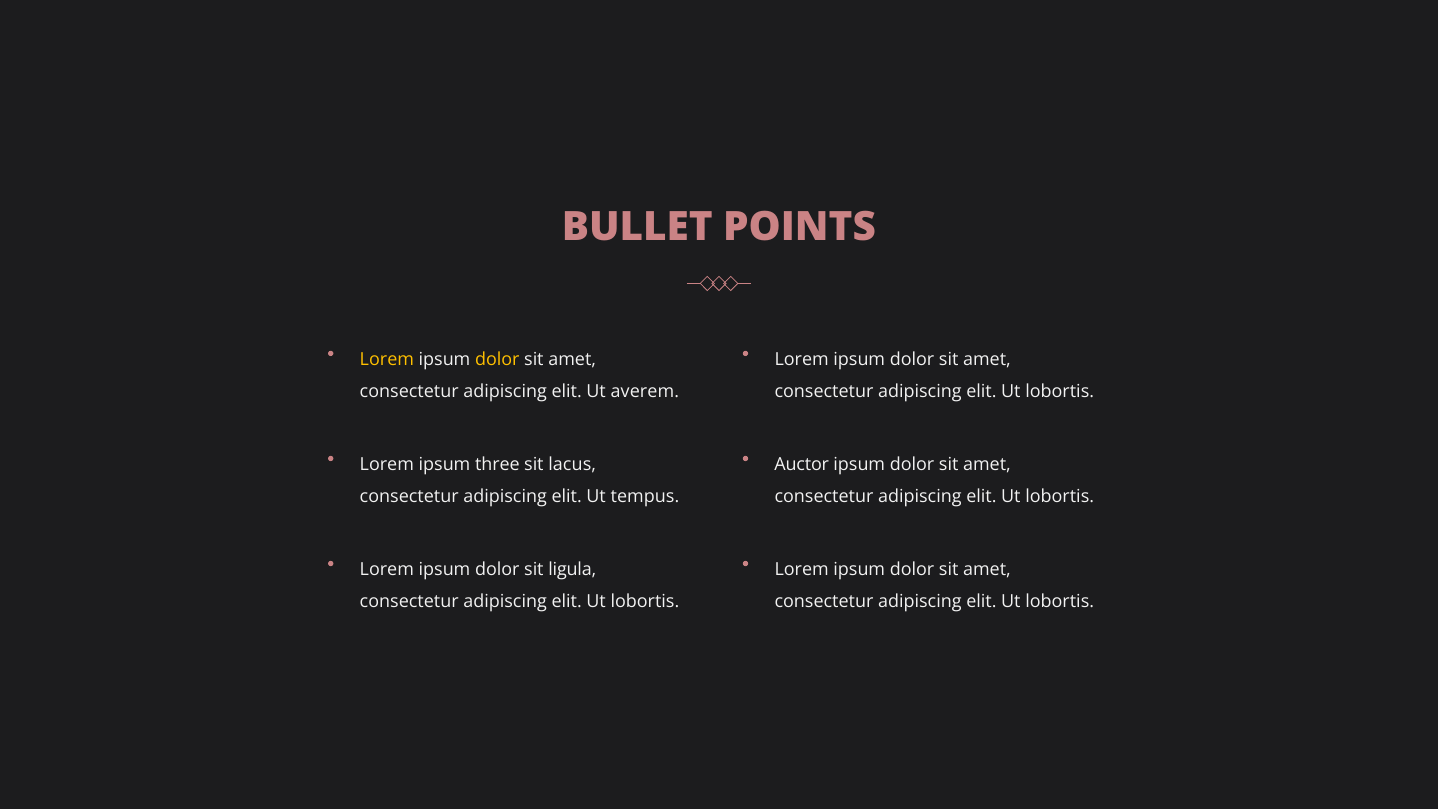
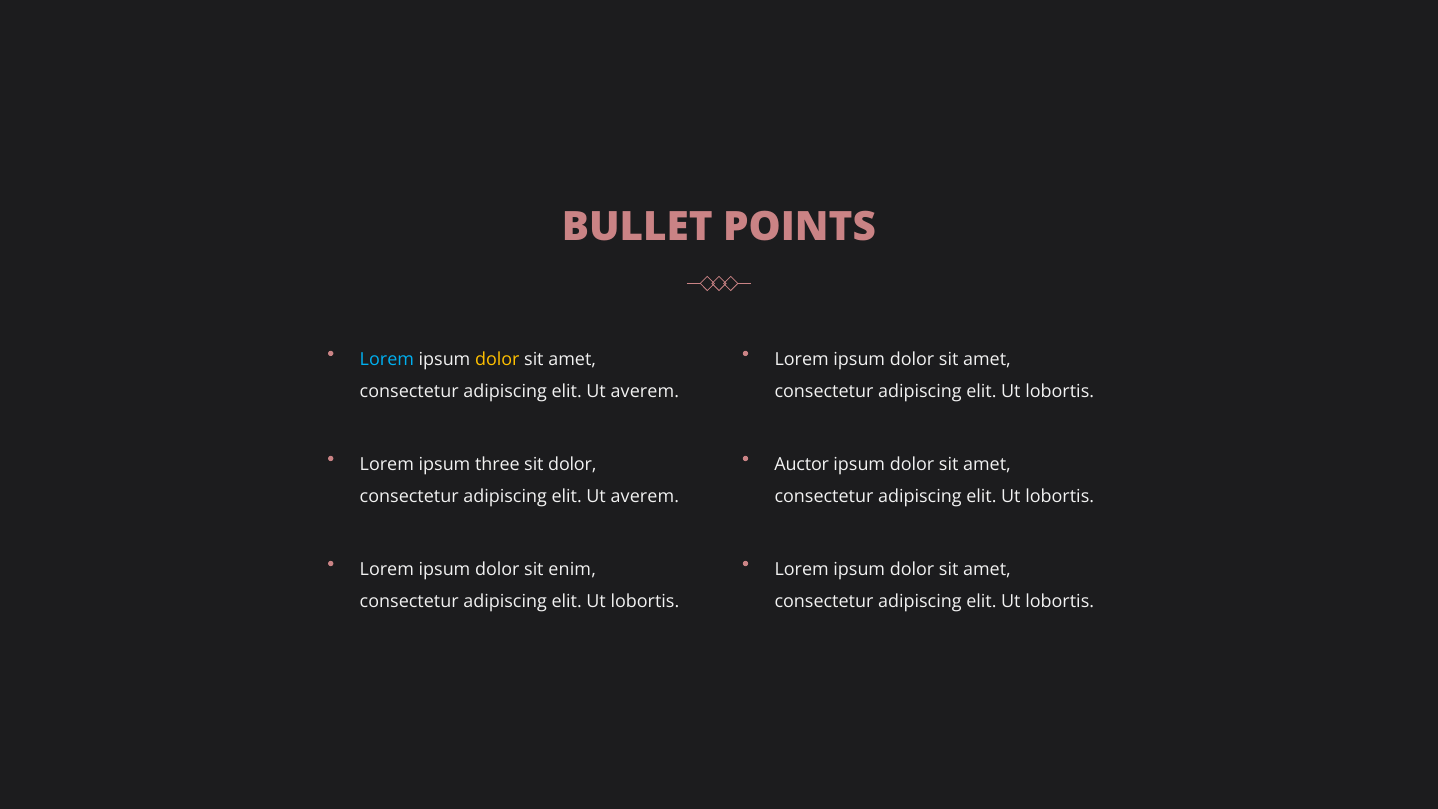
Lorem at (387, 359) colour: yellow -> light blue
sit lacus: lacus -> dolor
tempus at (645, 497): tempus -> averem
ligula: ligula -> enim
